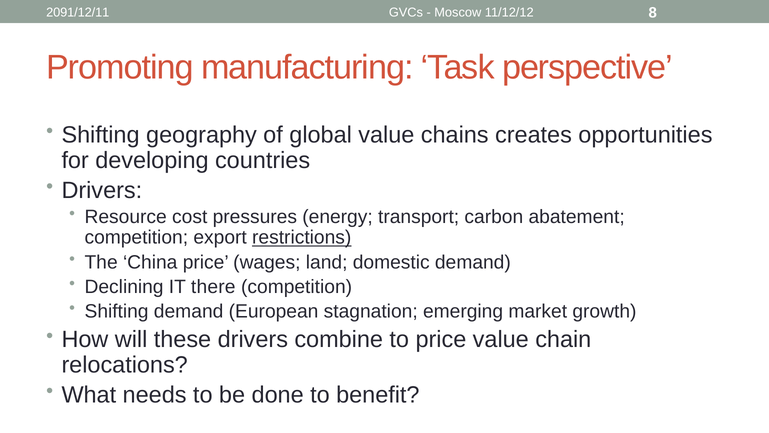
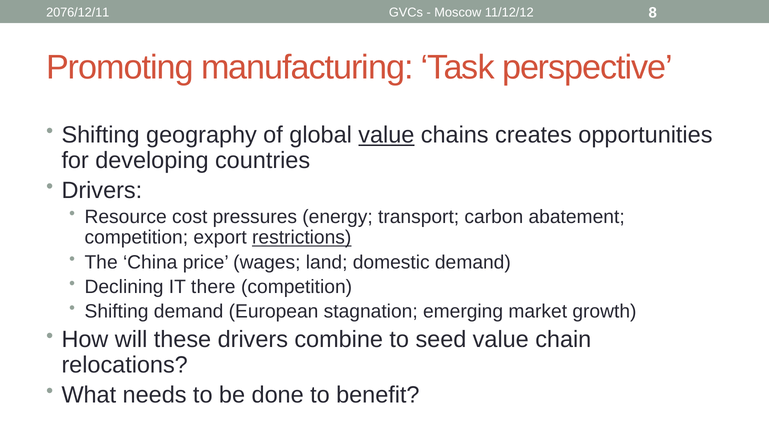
2091/12/11: 2091/12/11 -> 2076/12/11
value at (386, 135) underline: none -> present
to price: price -> seed
